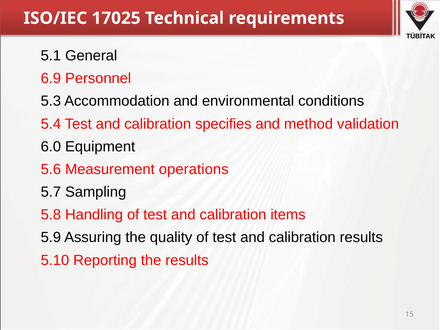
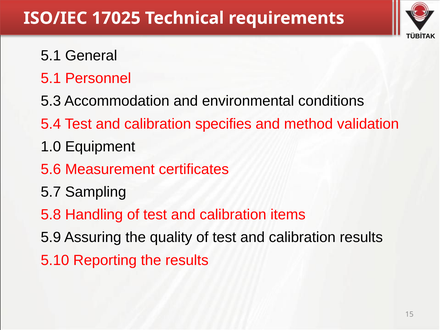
6.9 at (51, 78): 6.9 -> 5.1
6.0: 6.0 -> 1.0
operations: operations -> certificates
